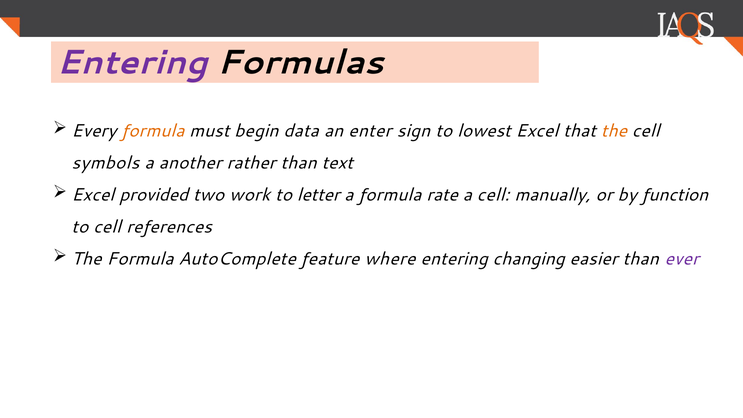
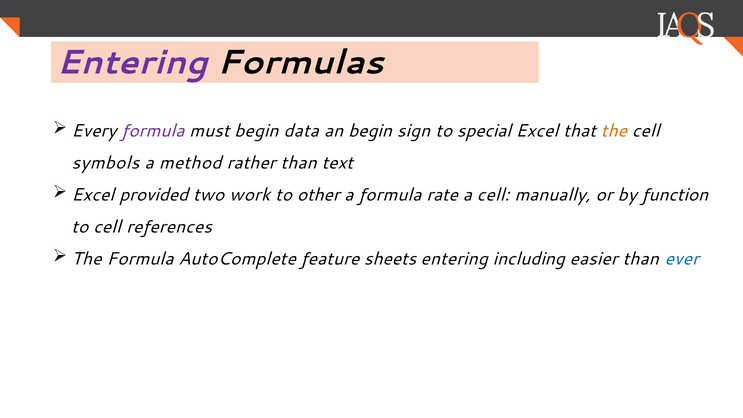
formula at (153, 131) colour: orange -> purple
an enter: enter -> begin
lowest: lowest -> special
another: another -> method
letter: letter -> other
where: where -> sheets
changing: changing -> including
ever colour: purple -> blue
